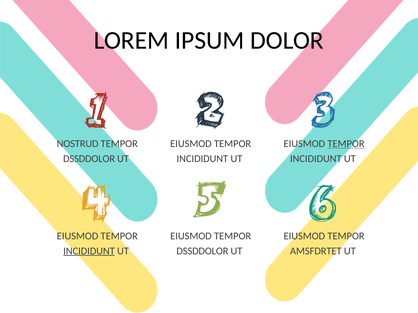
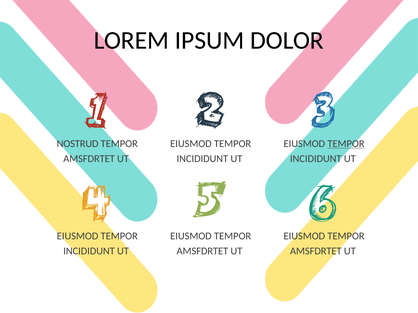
DSSDDOLOR at (89, 159): DSSDDOLOR -> AMSFDRTET
INCIDIDUNT at (89, 251) underline: present -> none
DSSDDOLOR at (202, 251): DSSDDOLOR -> AMSFDRTET
